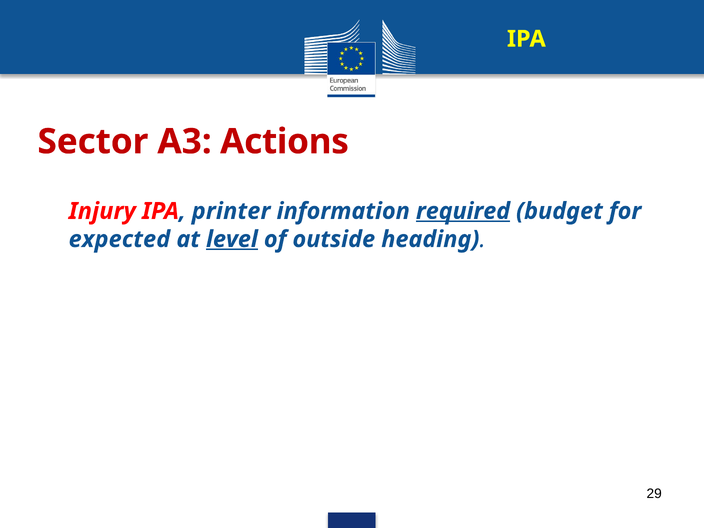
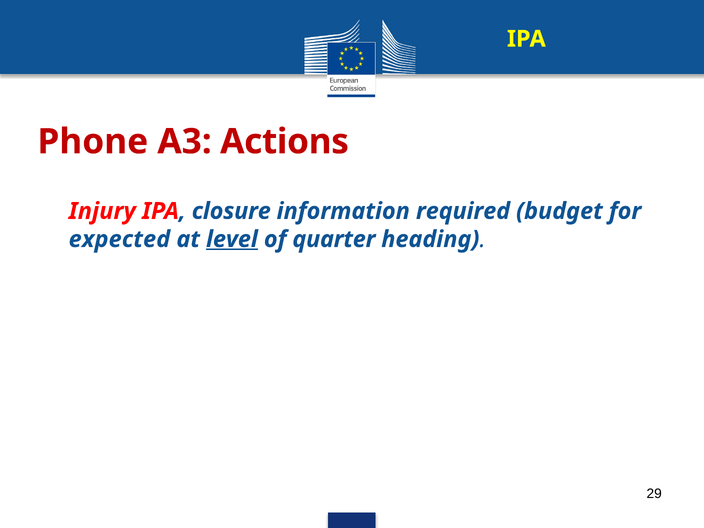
Sector: Sector -> Phone
printer: printer -> closure
required underline: present -> none
outside: outside -> quarter
